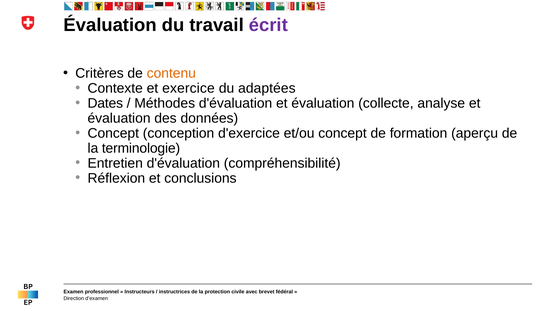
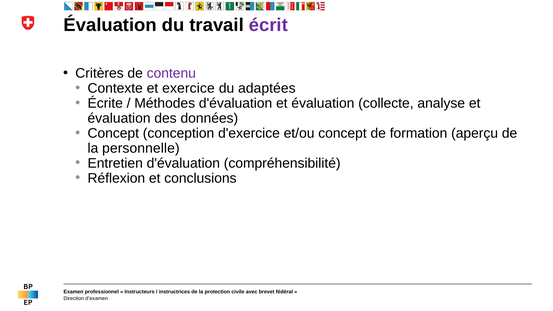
contenu colour: orange -> purple
Dates: Dates -> Écrite
terminologie: terminologie -> personnelle
